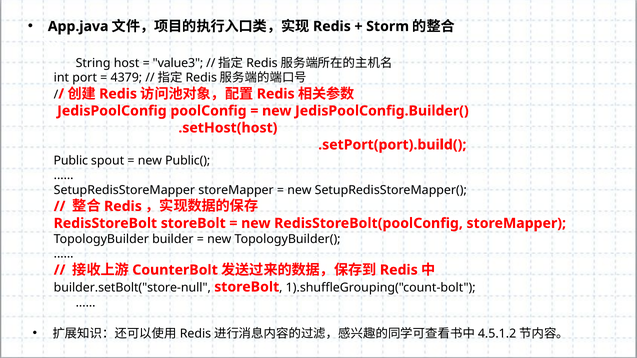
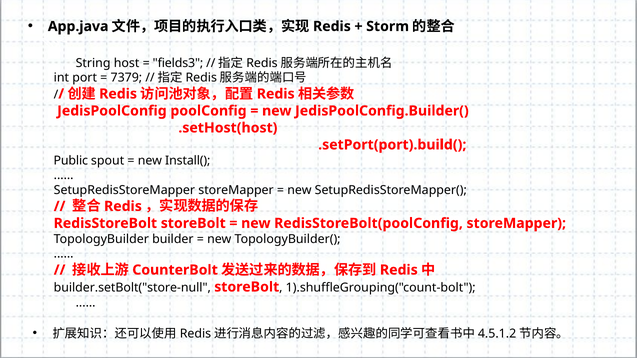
value3: value3 -> fields3
4379: 4379 -> 7379
Public(: Public( -> Install(
